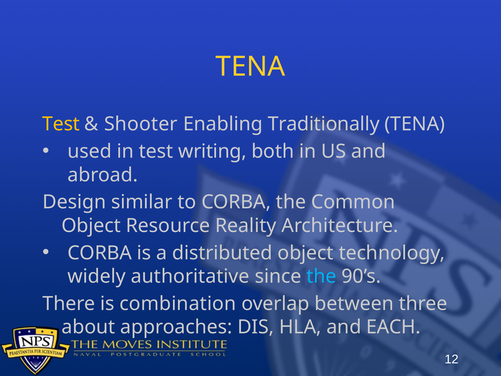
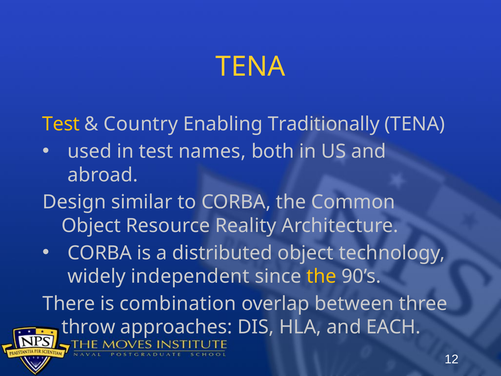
Shooter: Shooter -> Country
writing: writing -> names
authoritative: authoritative -> independent
the at (321, 276) colour: light blue -> yellow
about: about -> throw
